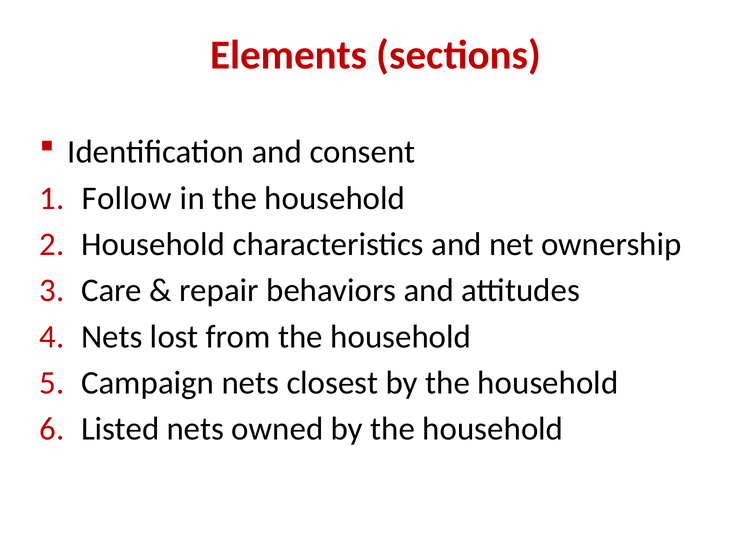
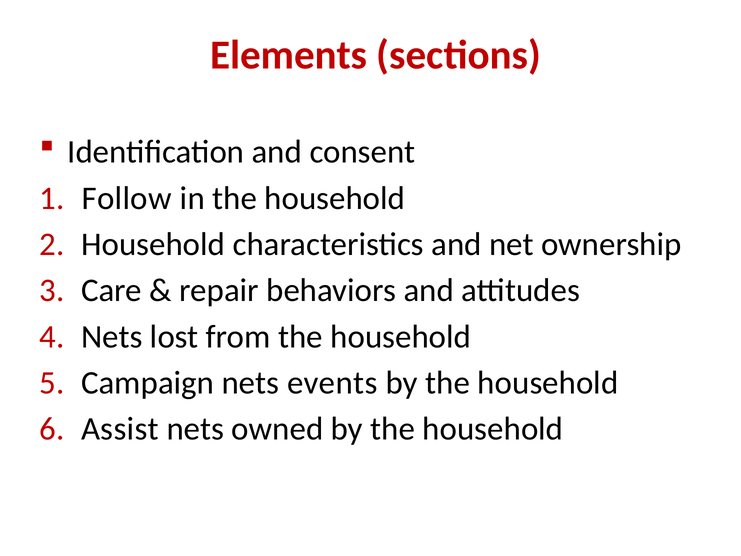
closest: closest -> events
Listed: Listed -> Assist
